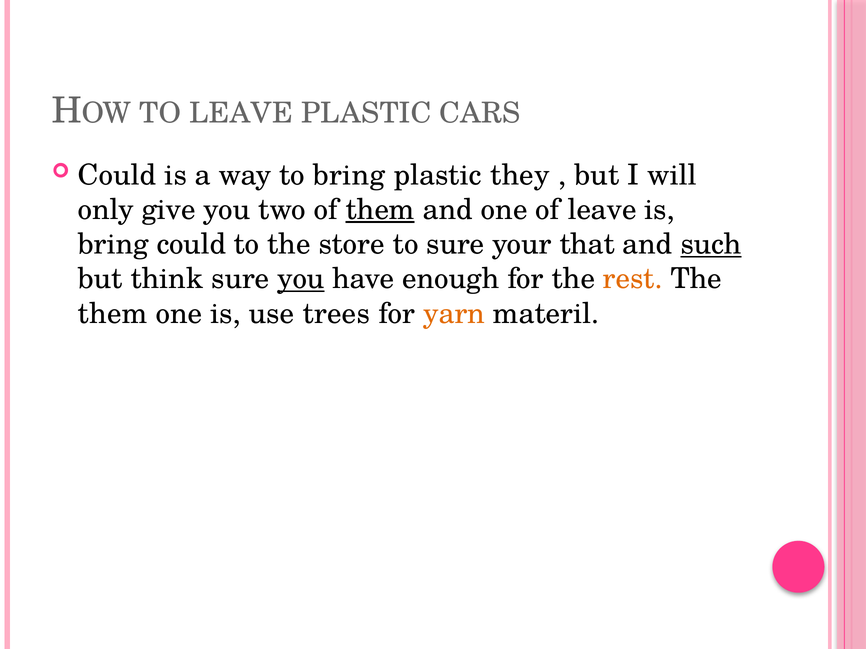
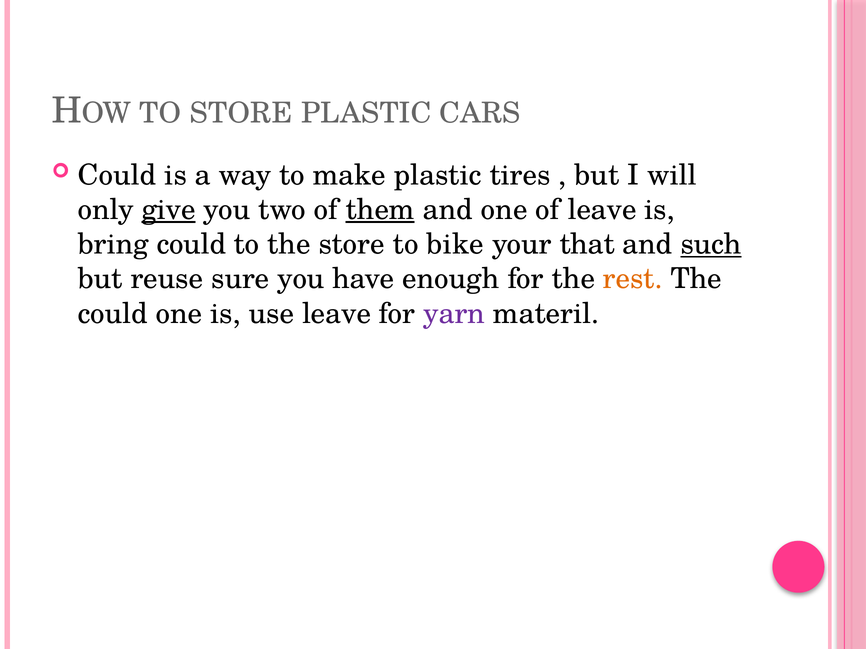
TO LEAVE: LEAVE -> STORE
to bring: bring -> make
they: they -> tires
give underline: none -> present
to sure: sure -> bike
think: think -> reuse
you at (301, 279) underline: present -> none
them at (113, 314): them -> could
use trees: trees -> leave
yarn colour: orange -> purple
